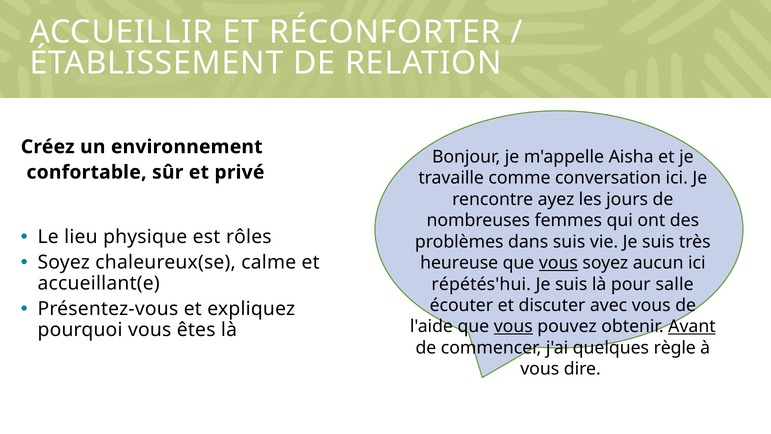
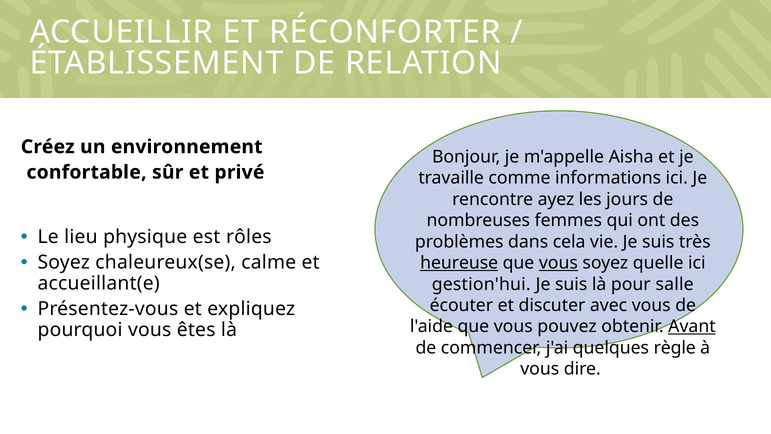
conversation: conversation -> informations
dans suis: suis -> cela
heureuse underline: none -> present
aucun: aucun -> quelle
répétés'hui: répétés'hui -> gestion'hui
vous at (513, 326) underline: present -> none
